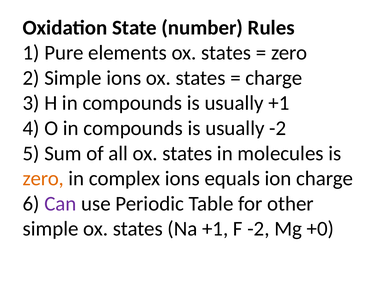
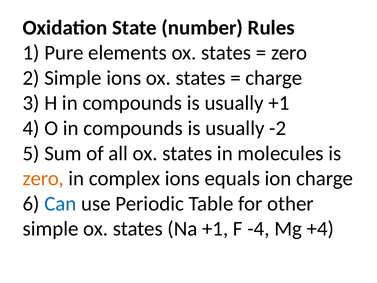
Can colour: purple -> blue
F -2: -2 -> -4
+0: +0 -> +4
